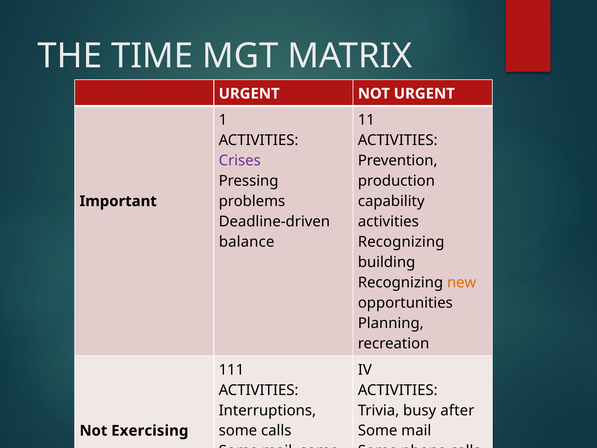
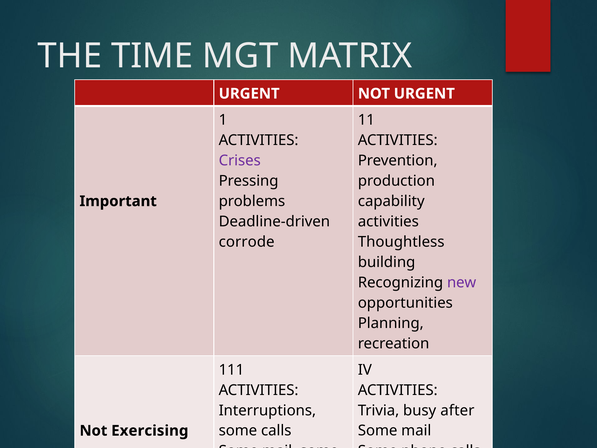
balance: balance -> corrode
Recognizing at (401, 242): Recognizing -> Thoughtless
new colour: orange -> purple
